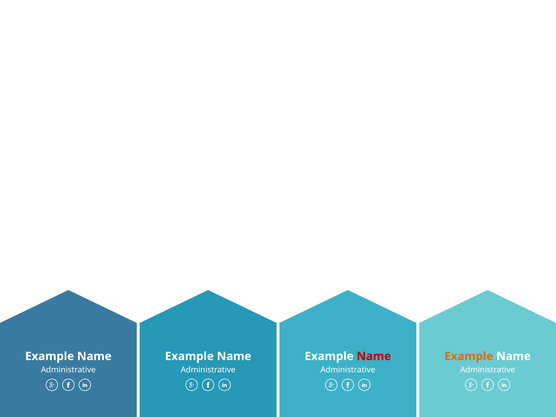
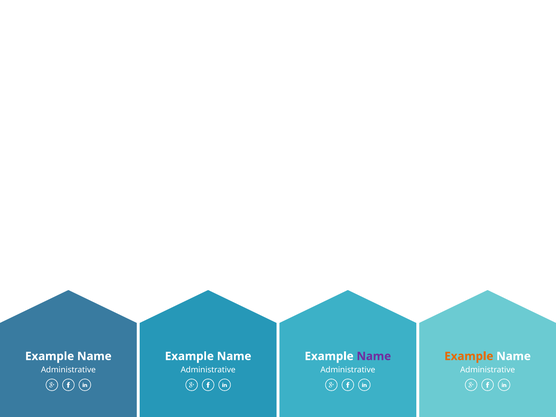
Name at (374, 356) colour: red -> purple
